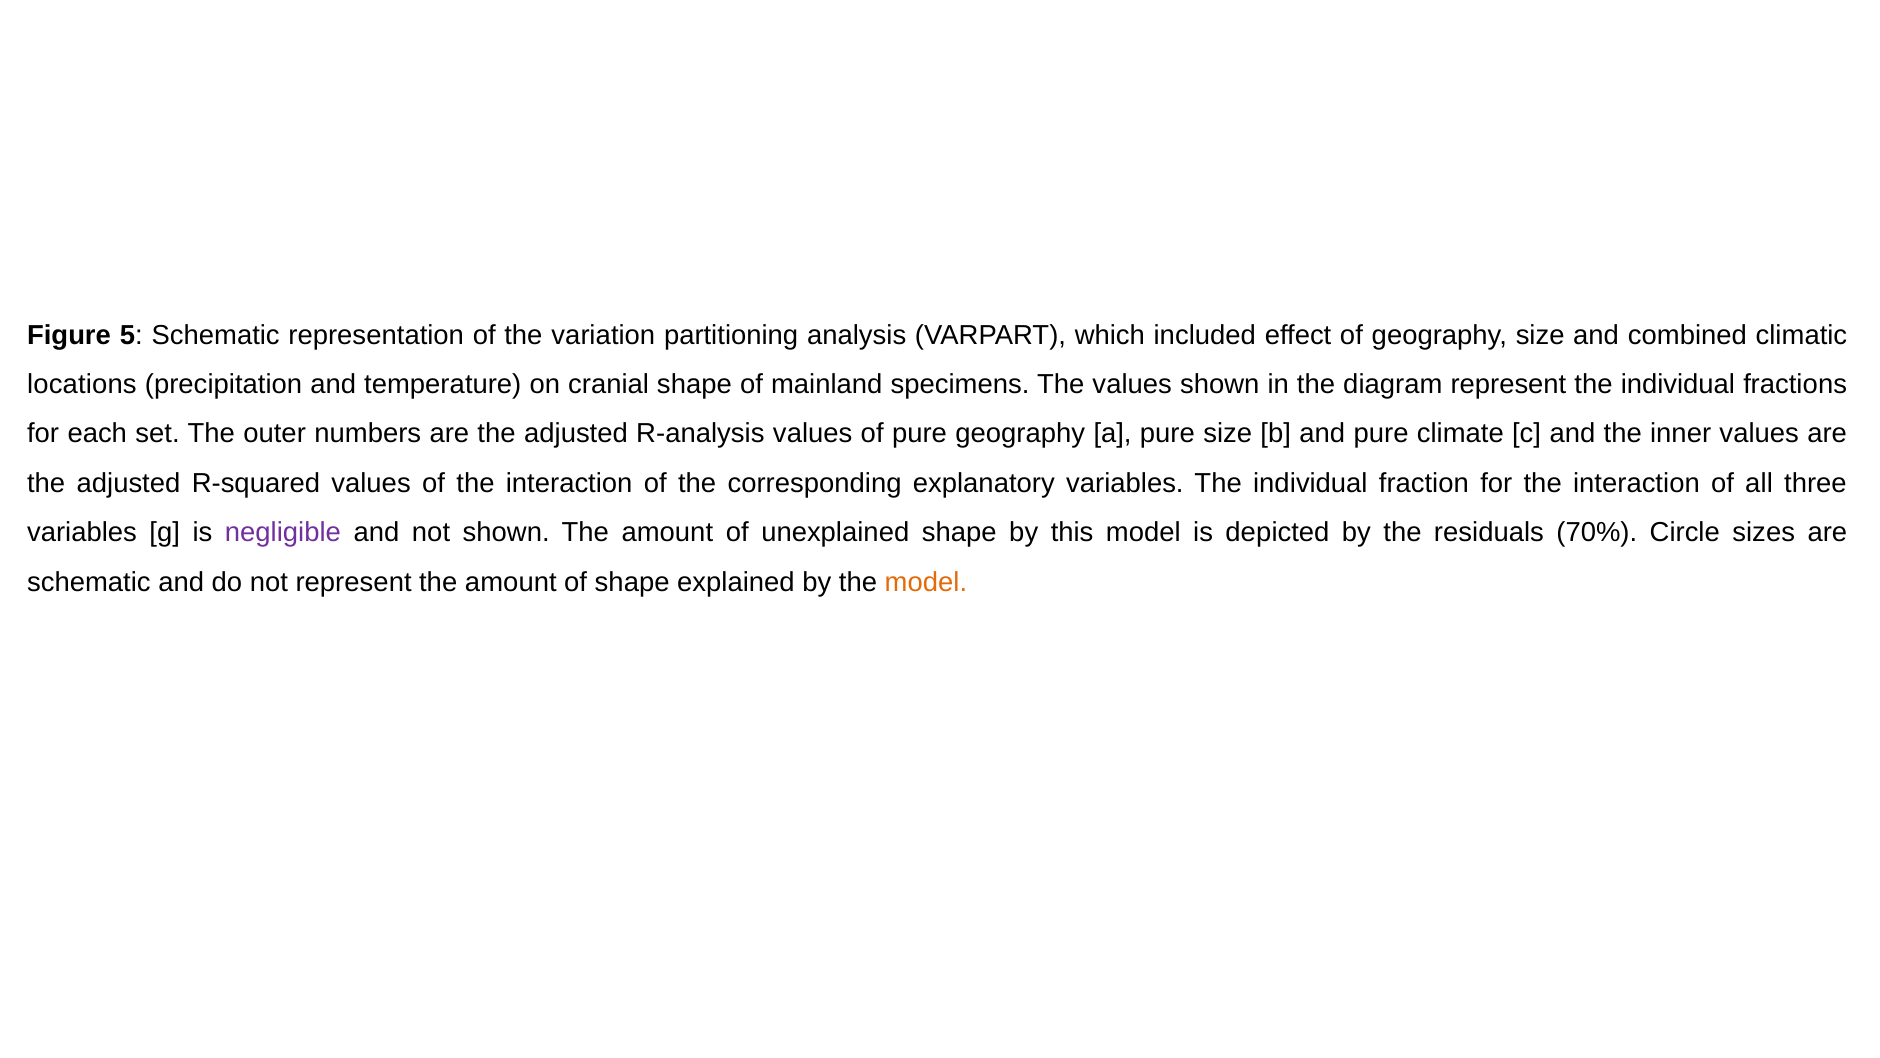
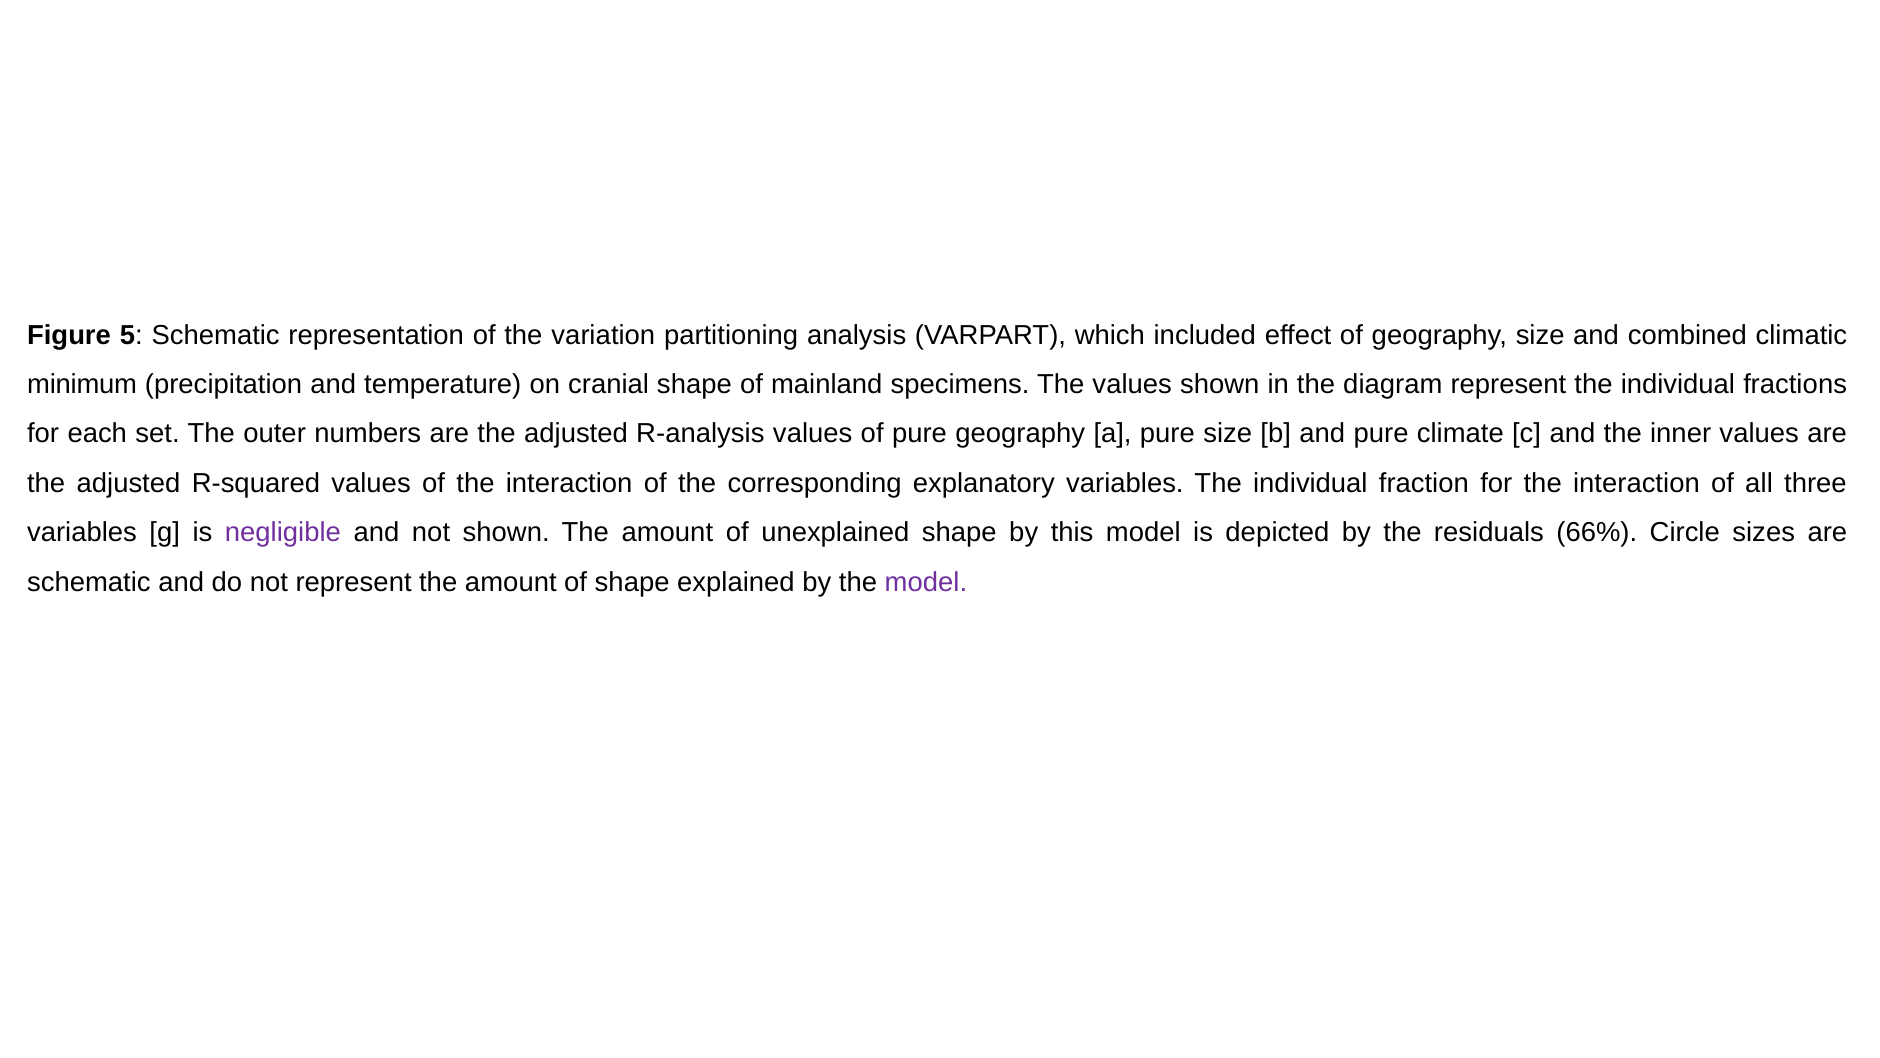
locations: locations -> minimum
70%: 70% -> 66%
model at (926, 582) colour: orange -> purple
